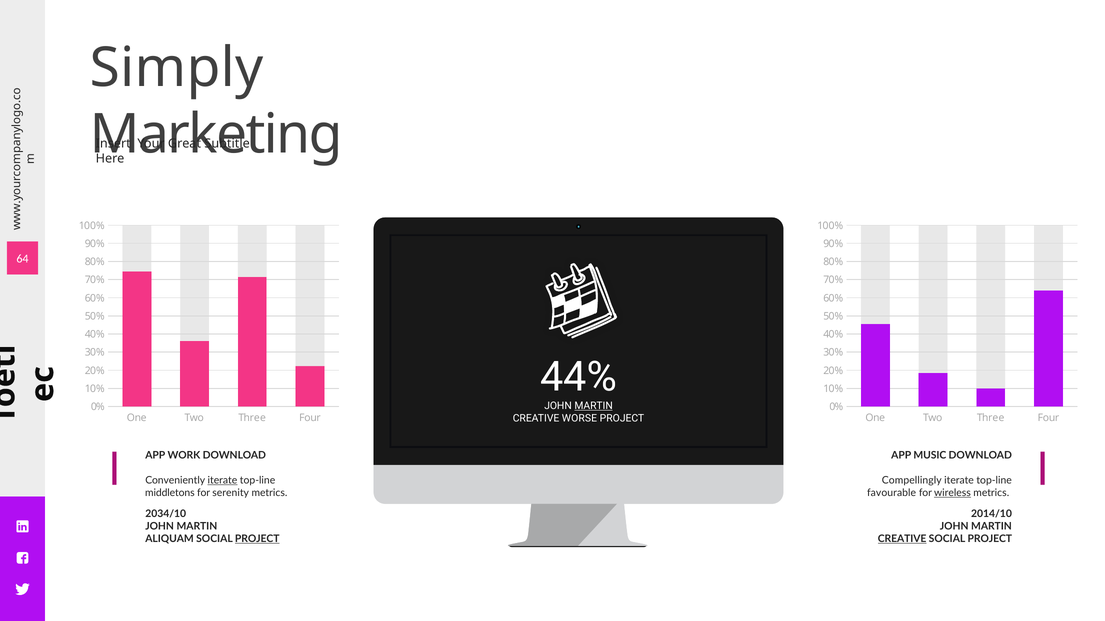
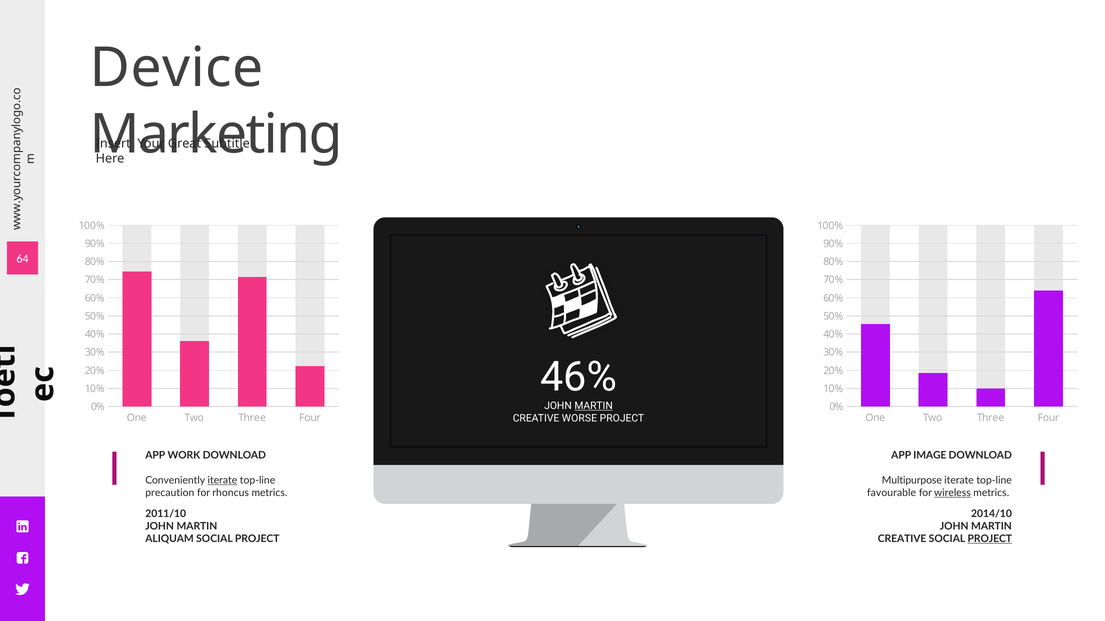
Simply: Simply -> Device
44%: 44% -> 46%
MUSIC: MUSIC -> IMAGE
Compellingly: Compellingly -> Multipurpose
middletons: middletons -> precaution
serenity: serenity -> rhoncus
2034/10: 2034/10 -> 2011/10
PROJECT at (257, 539) underline: present -> none
CREATIVE at (902, 539) underline: present -> none
PROJECT at (990, 539) underline: none -> present
